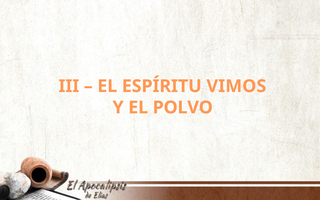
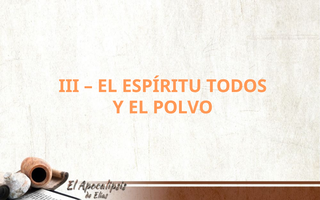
VIMOS: VIMOS -> TODOS
